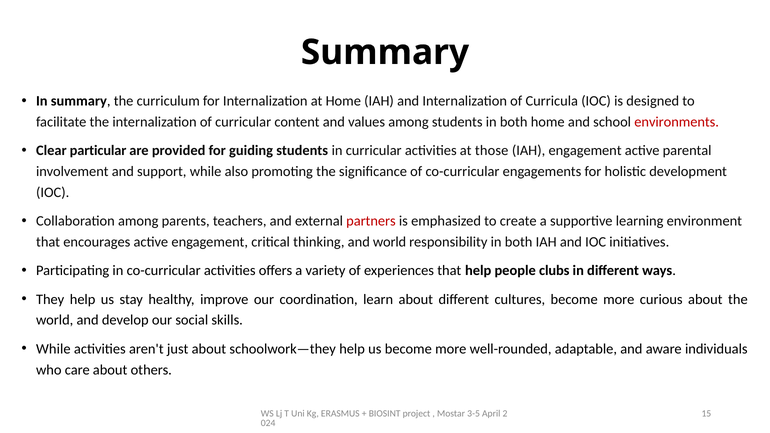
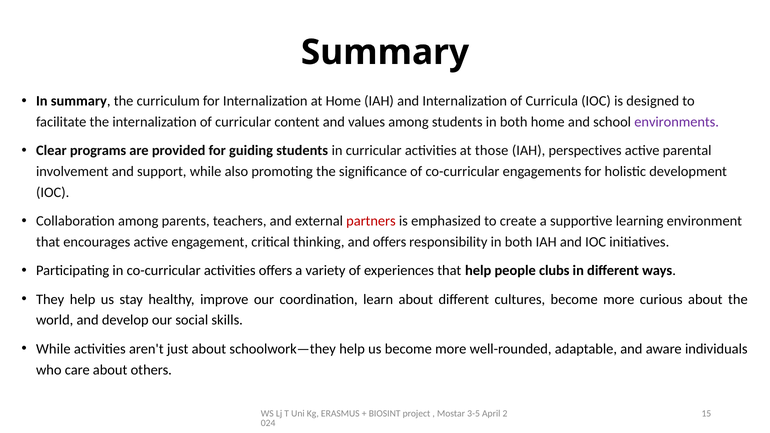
environments colour: red -> purple
particular: particular -> programs
IAH engagement: engagement -> perspectives
and world: world -> offers
